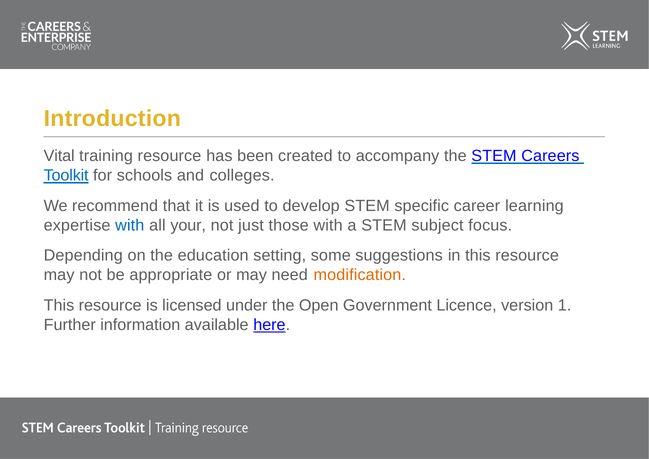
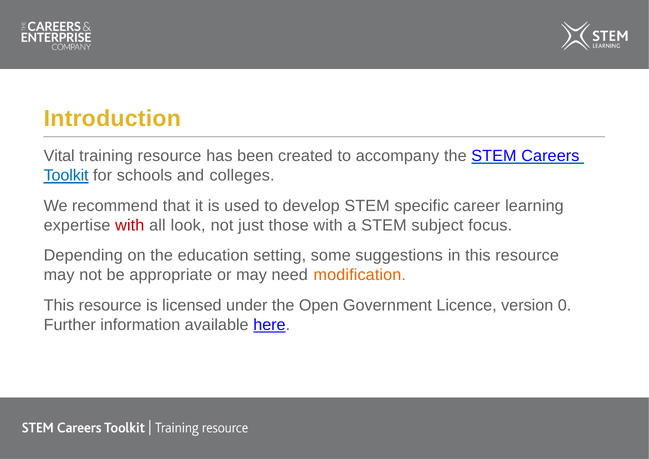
with at (130, 225) colour: blue -> red
your: your -> look
1: 1 -> 0
